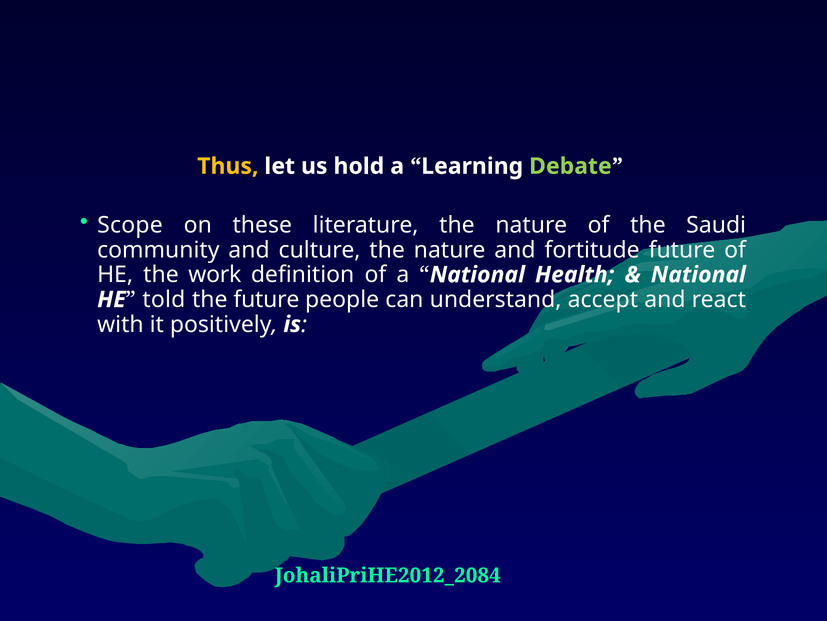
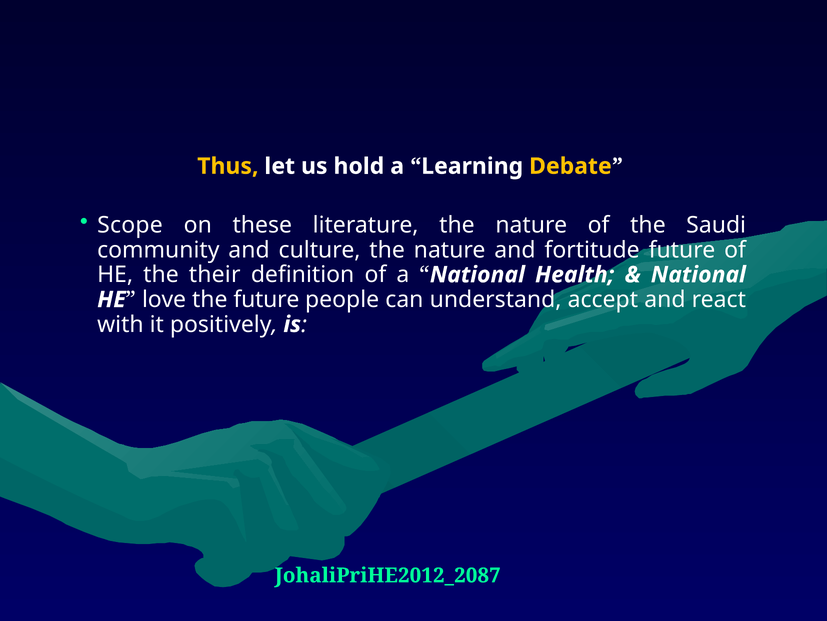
Debate colour: light green -> yellow
work: work -> their
told: told -> love
JohaliPriHE2012_2084: JohaliPriHE2012_2084 -> JohaliPriHE2012_2087
